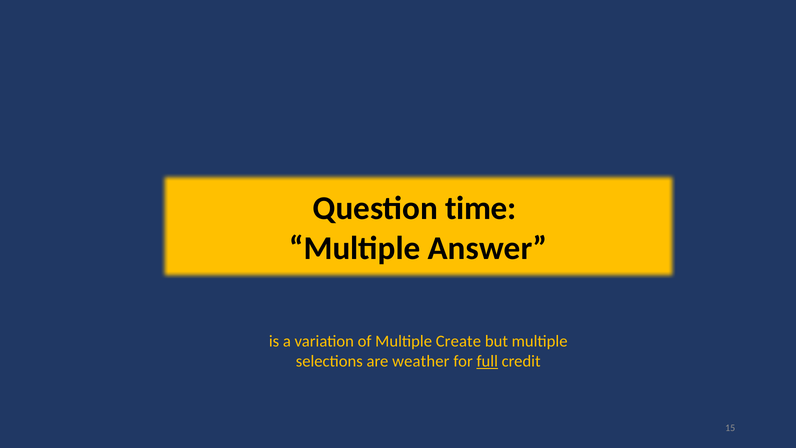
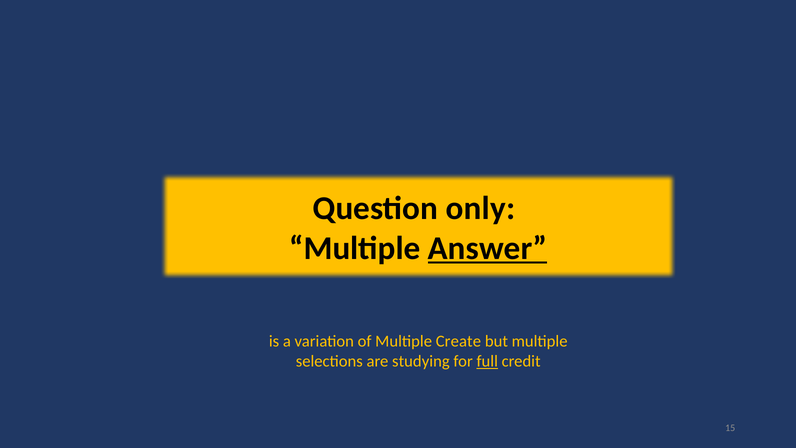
time: time -> only
Answer underline: none -> present
weather: weather -> studying
